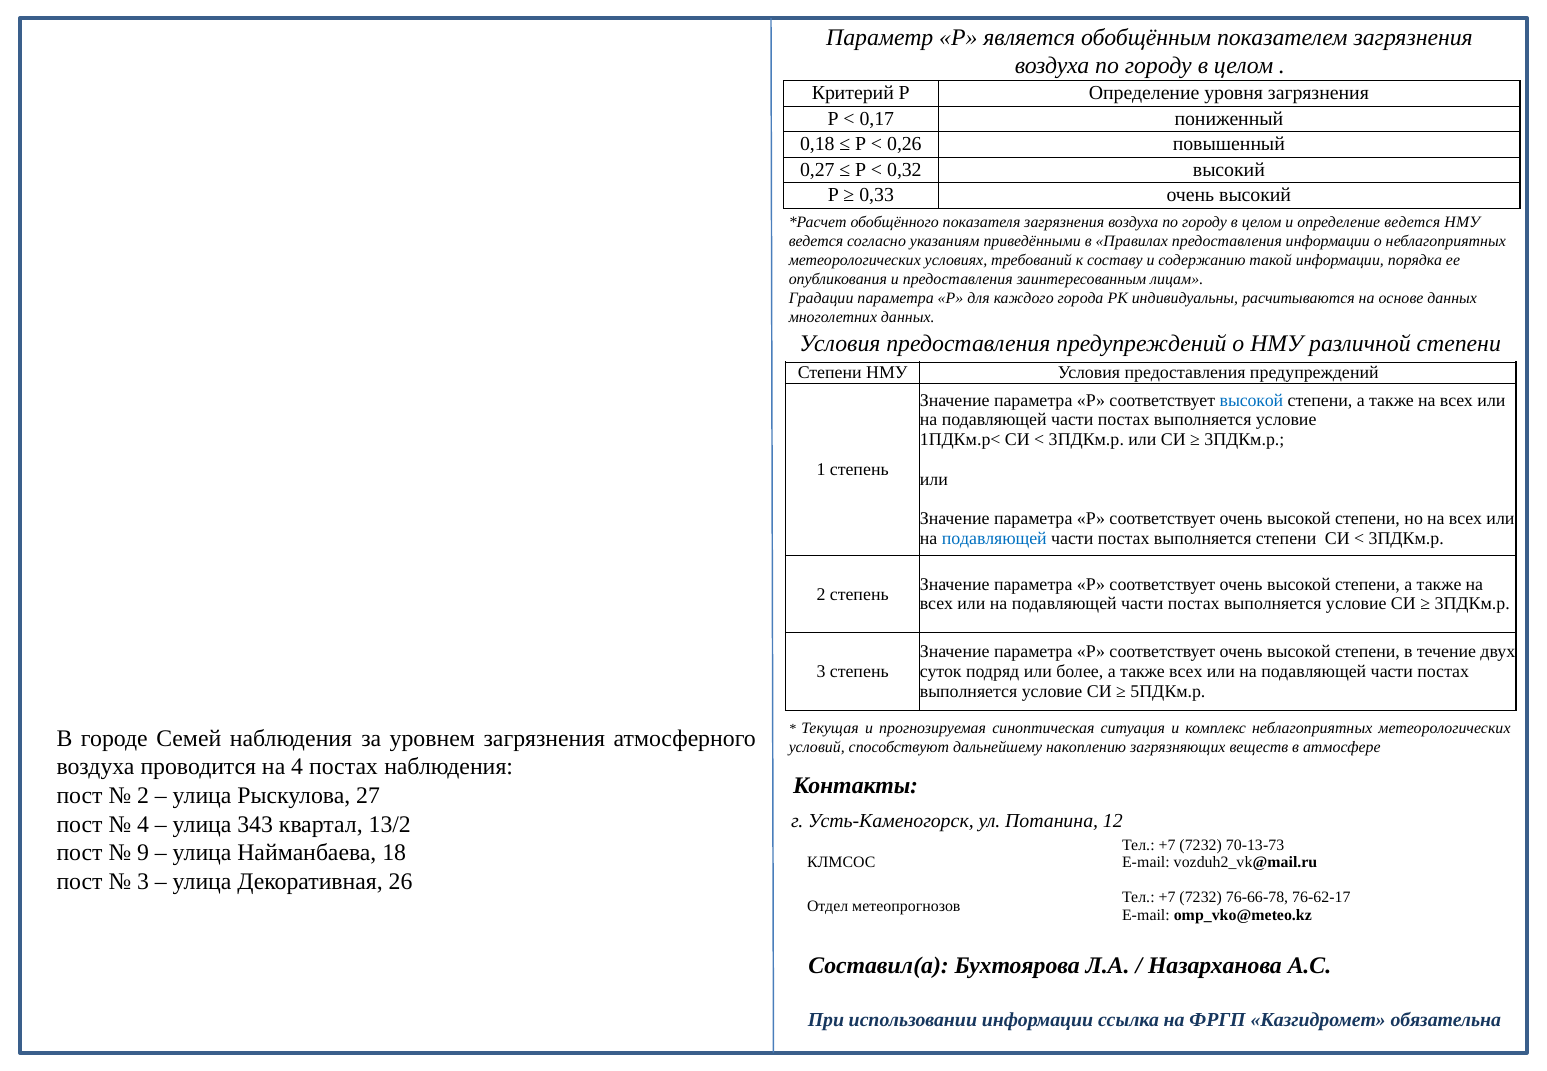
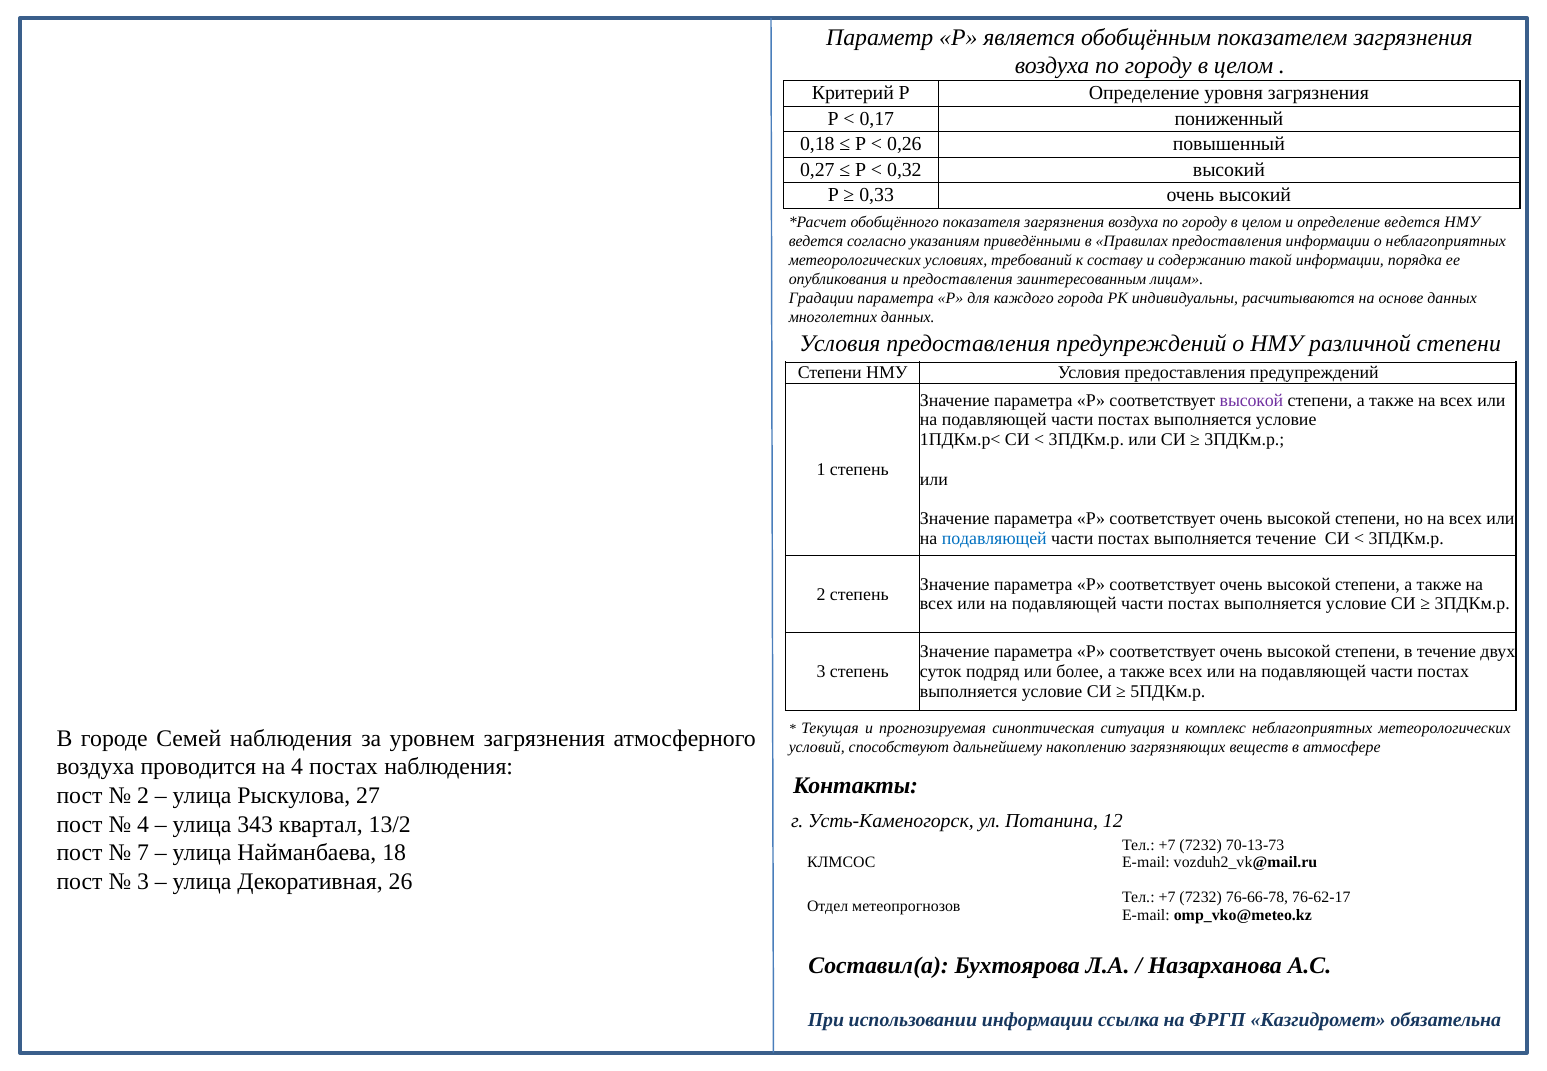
высокой at (1252, 400) colour: blue -> purple
выполняется степени: степени -> течение
9: 9 -> 7
